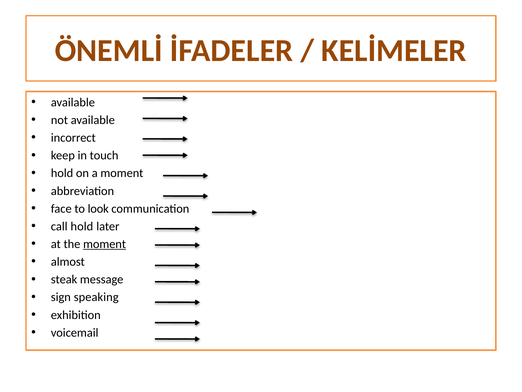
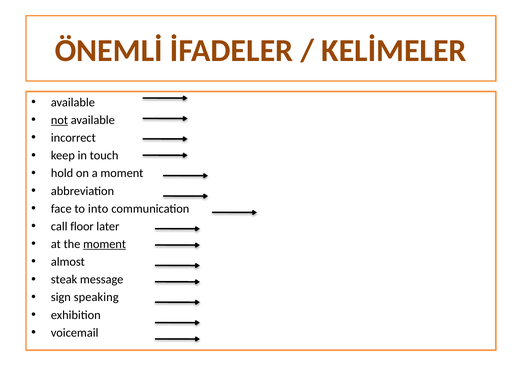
not underline: none -> present
look: look -> into
call hold: hold -> floor
